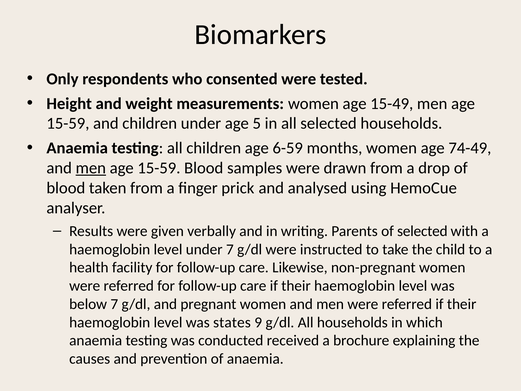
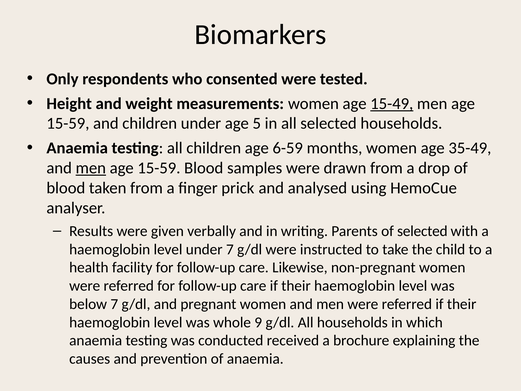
15-49 underline: none -> present
74-49: 74-49 -> 35-49
states: states -> whole
